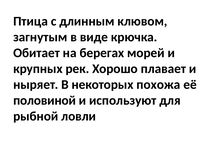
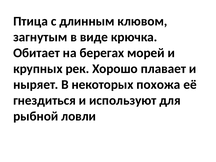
половиной: половиной -> гнездиться
